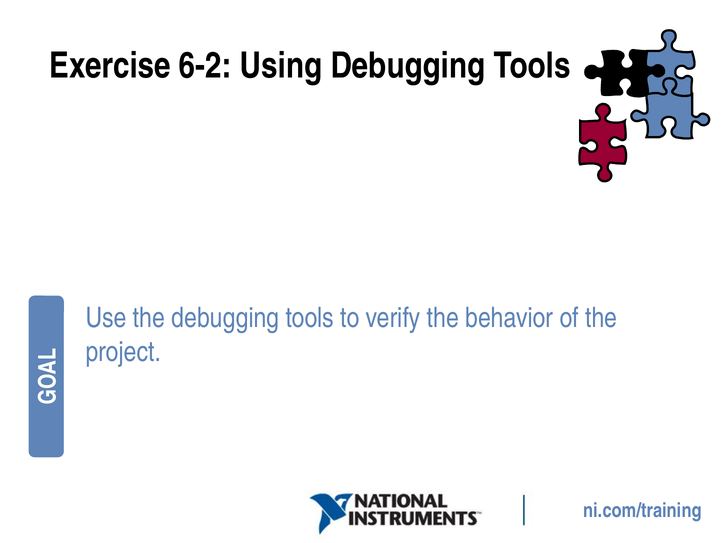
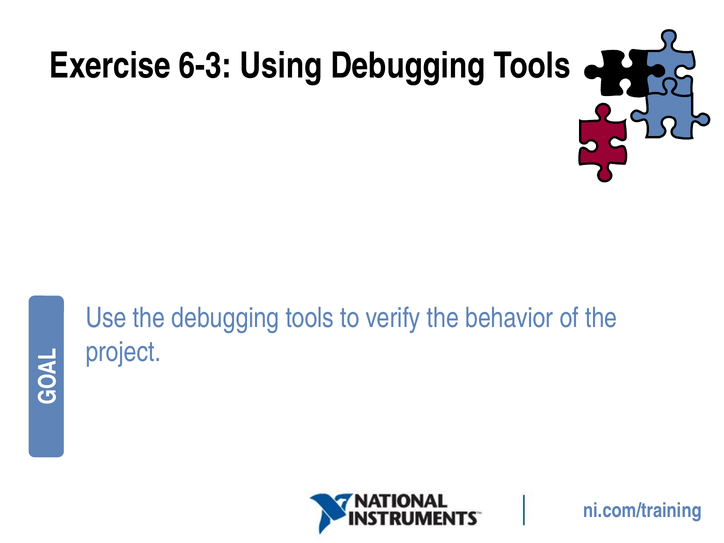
6-2: 6-2 -> 6-3
